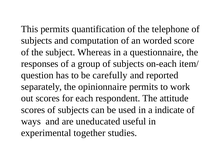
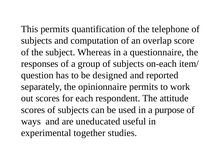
worded: worded -> overlap
carefully: carefully -> designed
indicate: indicate -> purpose
